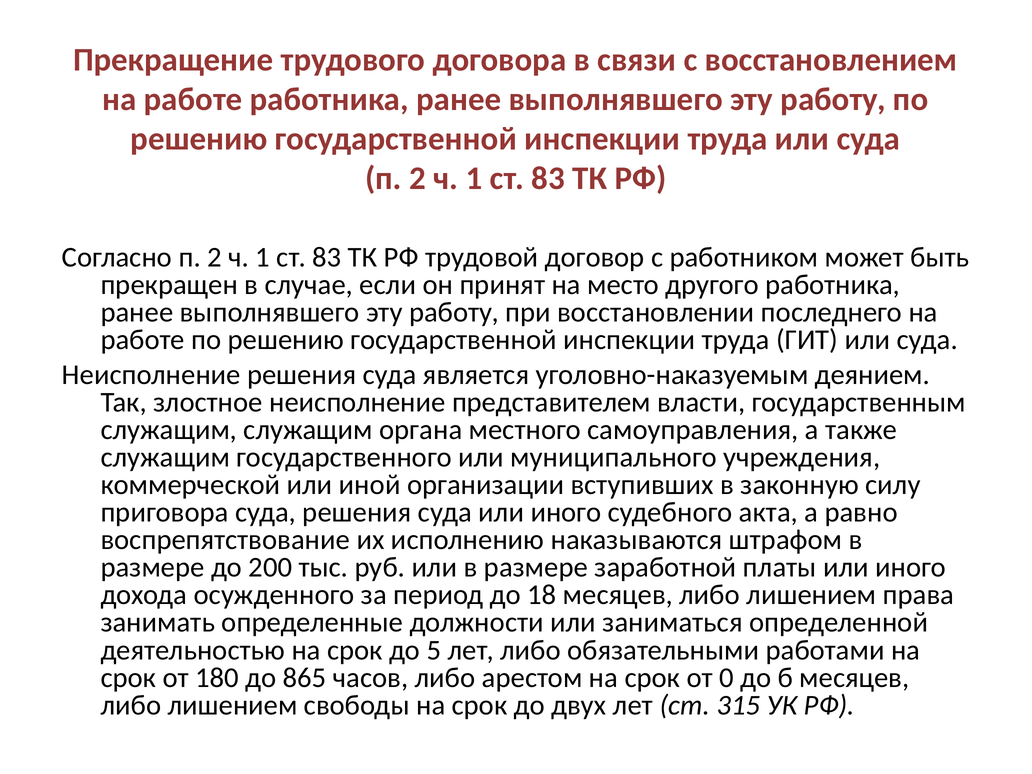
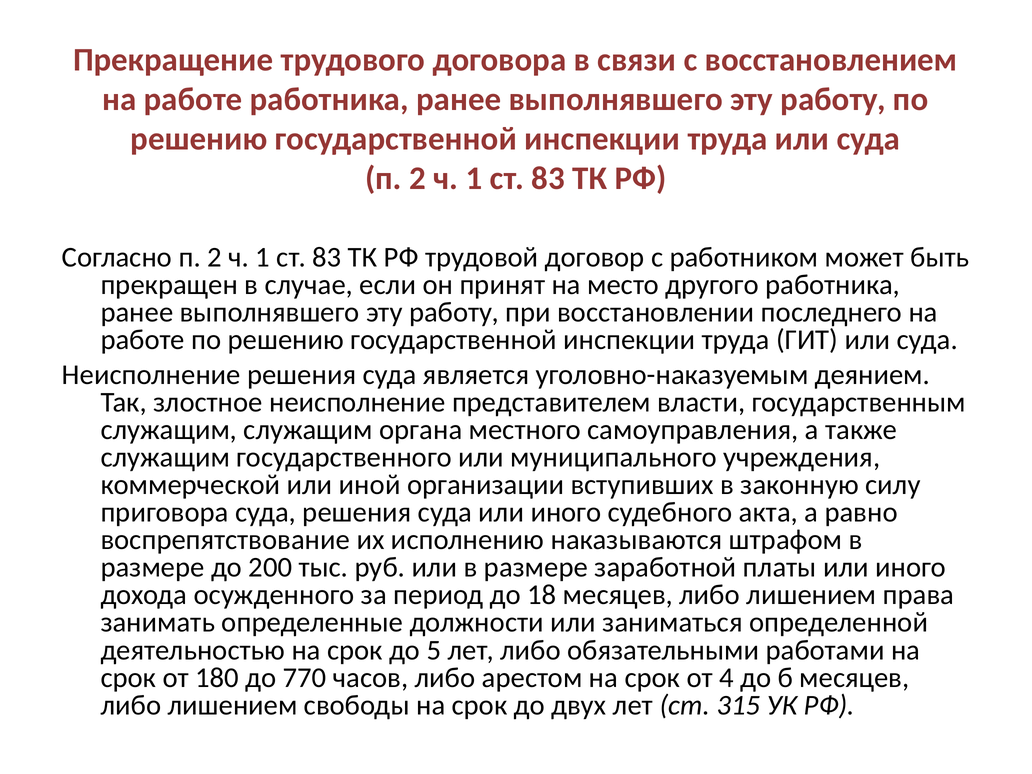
865: 865 -> 770
0: 0 -> 4
